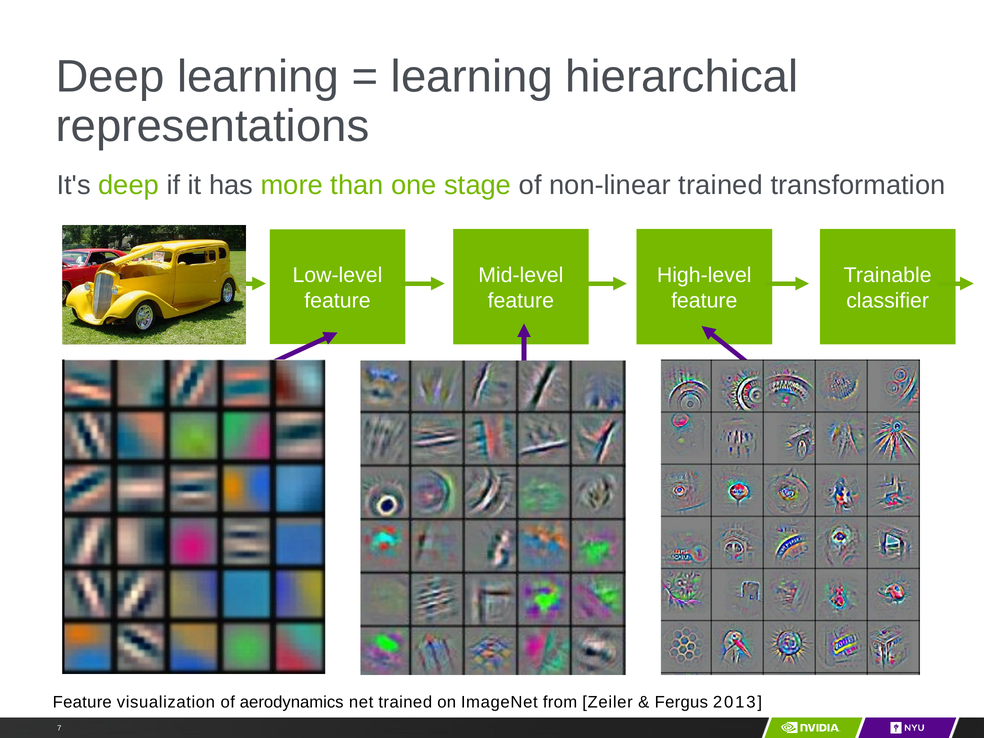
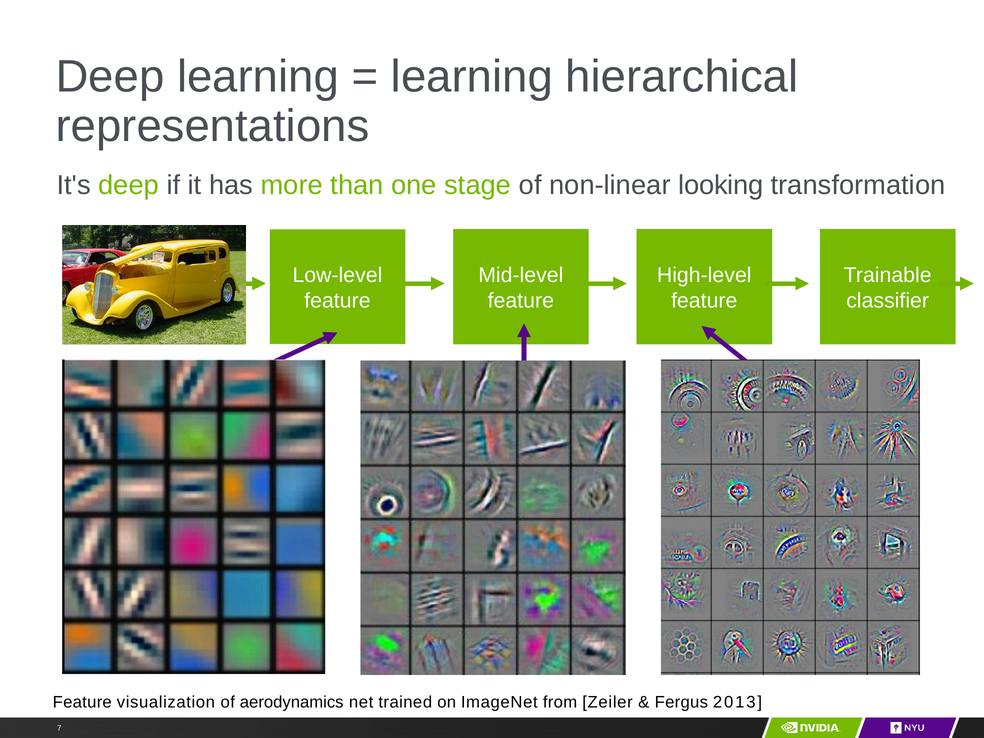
non-linear trained: trained -> looking
